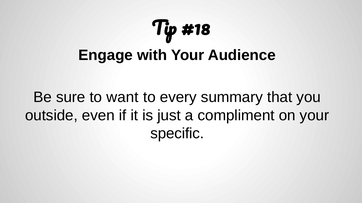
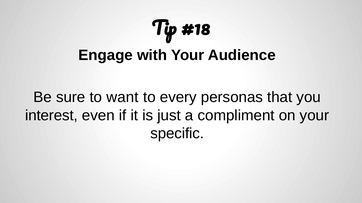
summary: summary -> personas
outside: outside -> interest
